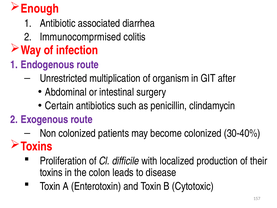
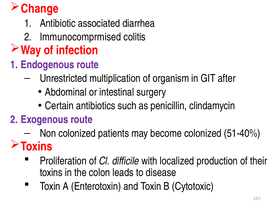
Enough: Enough -> Change
30-40%: 30-40% -> 51-40%
